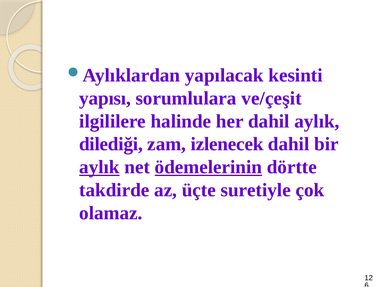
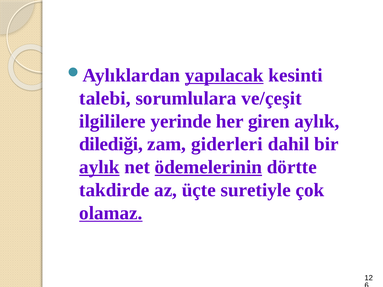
yapılacak underline: none -> present
yapısı: yapısı -> talebi
halinde: halinde -> yerinde
her dahil: dahil -> giren
izlenecek: izlenecek -> giderleri
olamaz underline: none -> present
